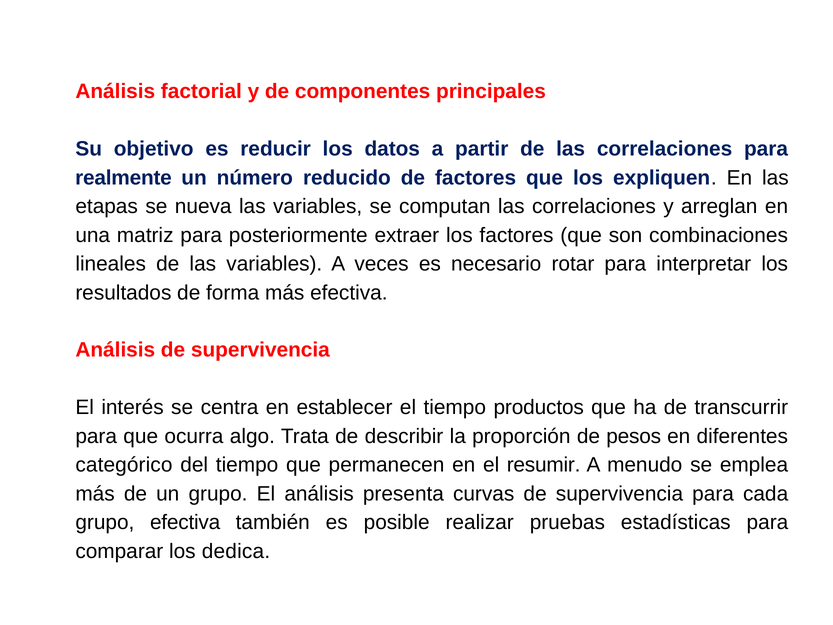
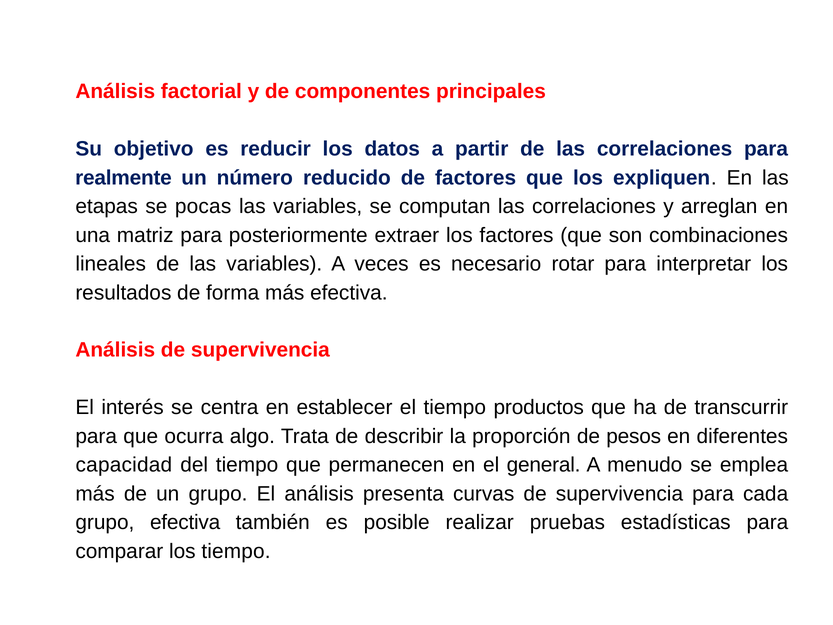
nueva: nueva -> pocas
categórico: categórico -> capacidad
resumir: resumir -> general
los dedica: dedica -> tiempo
